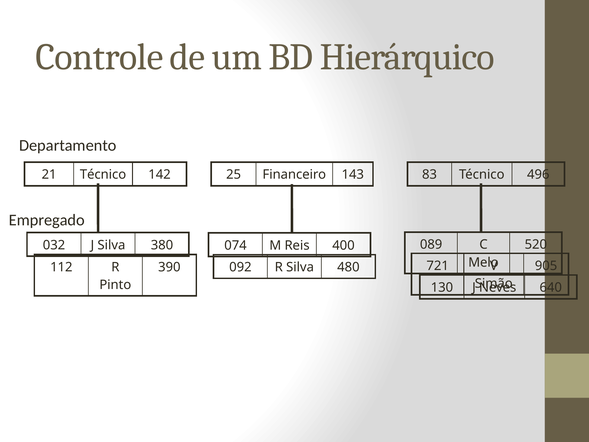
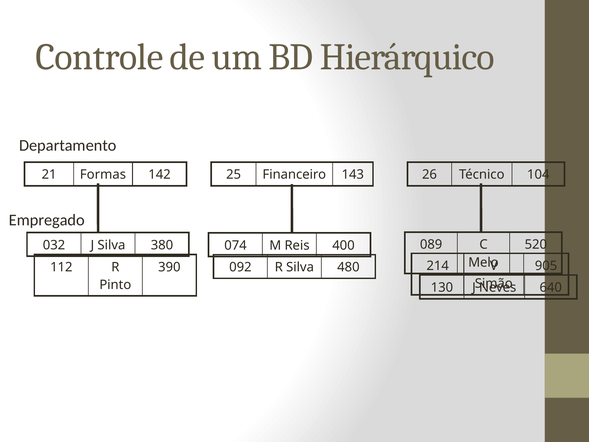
21 Técnico: Técnico -> Formas
83: 83 -> 26
496: 496 -> 104
721: 721 -> 214
